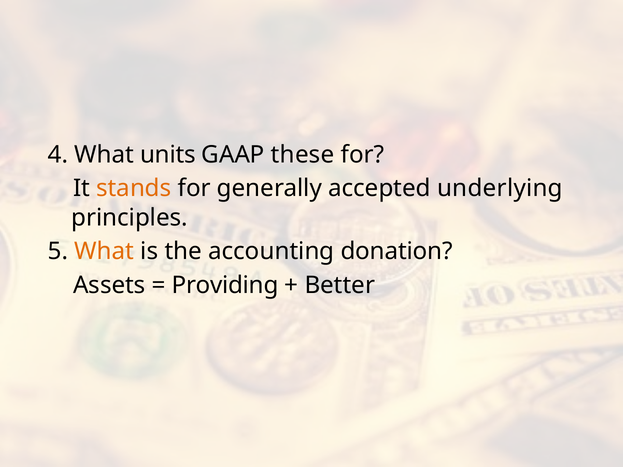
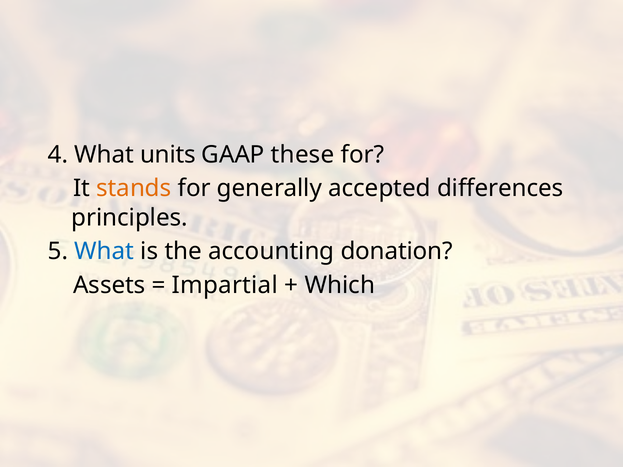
underlying: underlying -> differences
What at (104, 252) colour: orange -> blue
Providing: Providing -> Impartial
Better: Better -> Which
